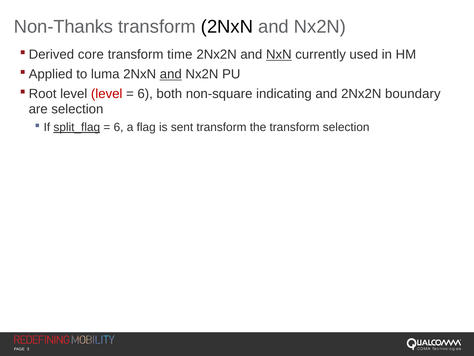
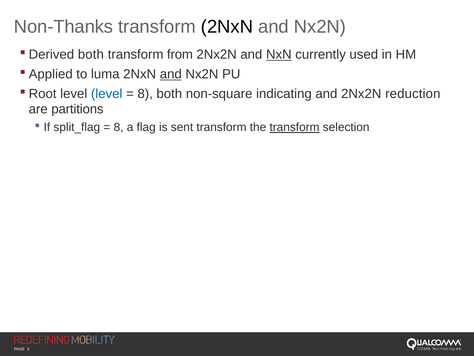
core at (91, 55): core -> both
time: time -> from
level at (107, 94) colour: red -> blue
6 at (145, 94): 6 -> 8
boundary: boundary -> reduction
are selection: selection -> partitions
split_flag underline: present -> none
6 at (119, 127): 6 -> 8
transform at (295, 127) underline: none -> present
